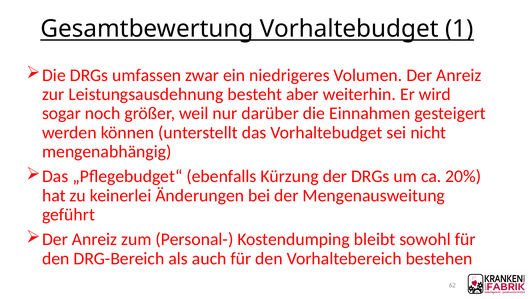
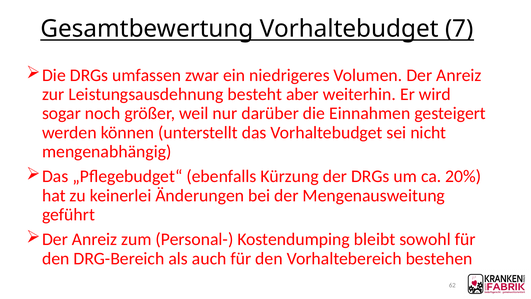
1: 1 -> 7
